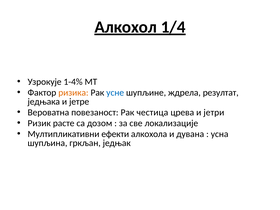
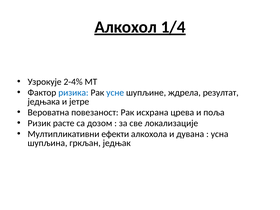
1-4%: 1-4% -> 2-4%
ризика colour: orange -> blue
честица: честица -> исхрана
јетри: јетри -> поља
